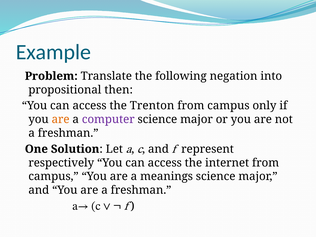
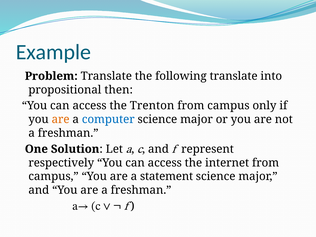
following negation: negation -> translate
computer colour: purple -> blue
meanings: meanings -> statement
